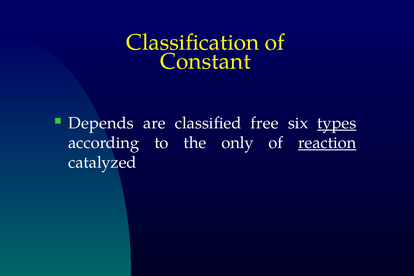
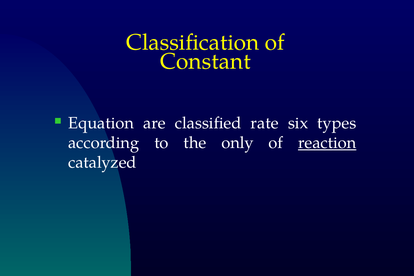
Depends: Depends -> Equation
free: free -> rate
types underline: present -> none
